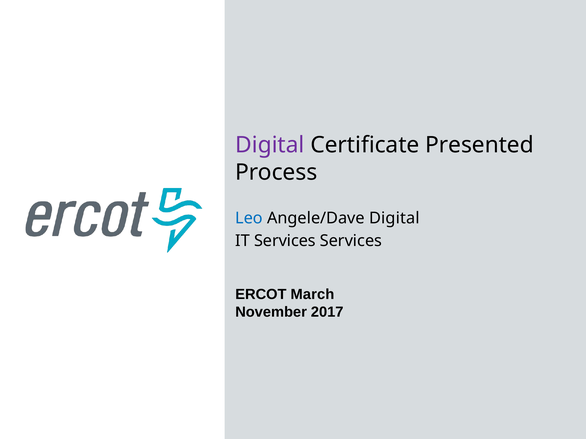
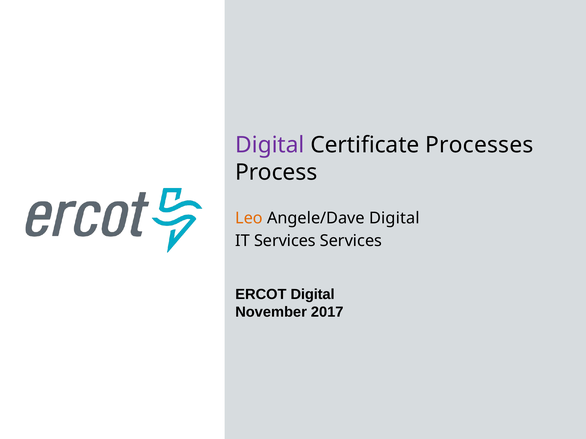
Presented: Presented -> Processes
Leo colour: blue -> orange
ERCOT March: March -> Digital
